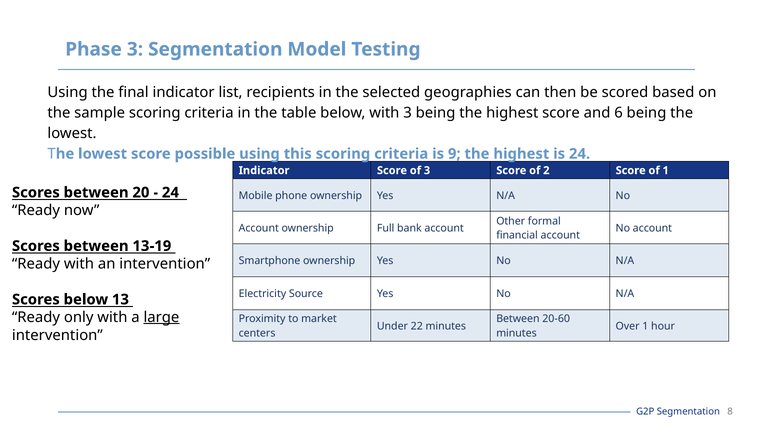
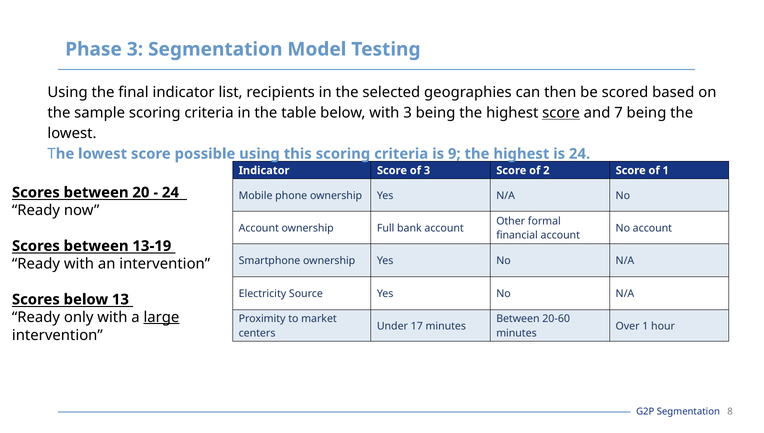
score at (561, 113) underline: none -> present
6: 6 -> 7
22: 22 -> 17
